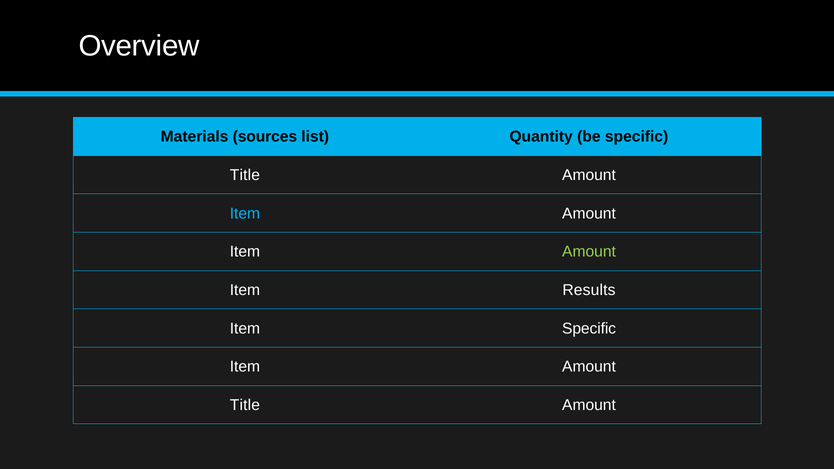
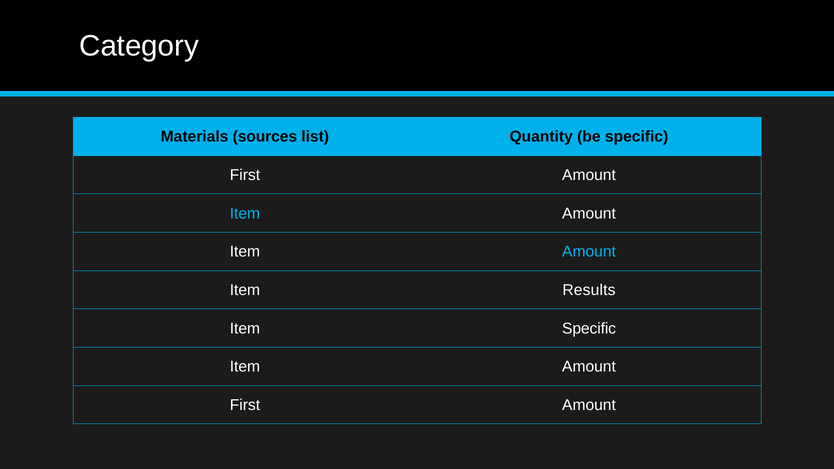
Overview: Overview -> Category
Title at (245, 175): Title -> First
Amount at (589, 252) colour: light green -> light blue
Title at (245, 405): Title -> First
